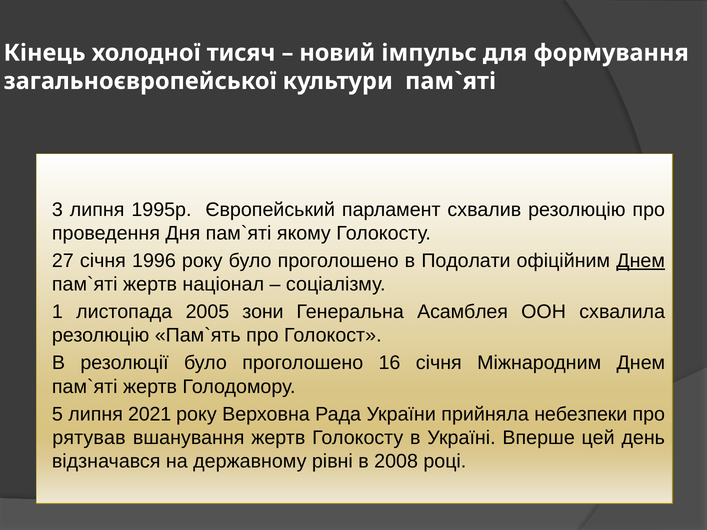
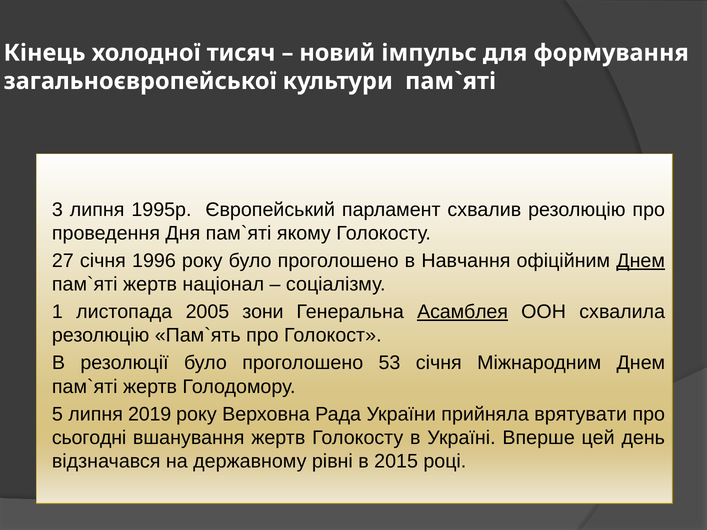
Подолати: Подолати -> Навчання
Асамблея underline: none -> present
16: 16 -> 53
2021: 2021 -> 2019
небезпеки: небезпеки -> врятувати
рятував: рятував -> сьогодні
2008: 2008 -> 2015
